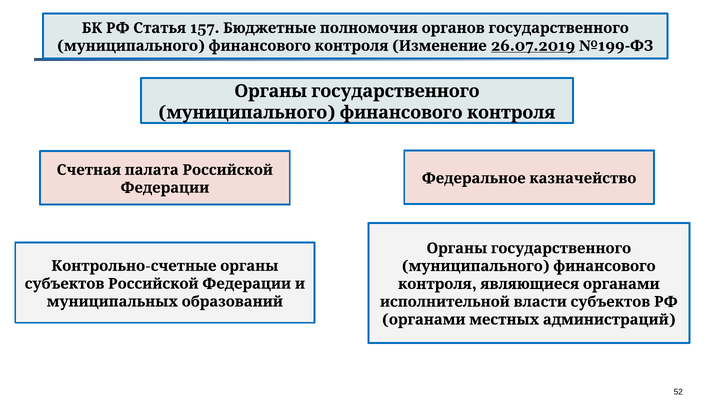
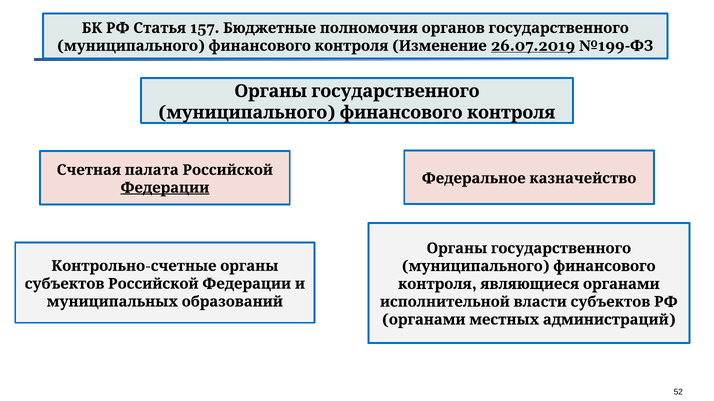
Федерации underline: none -> present
